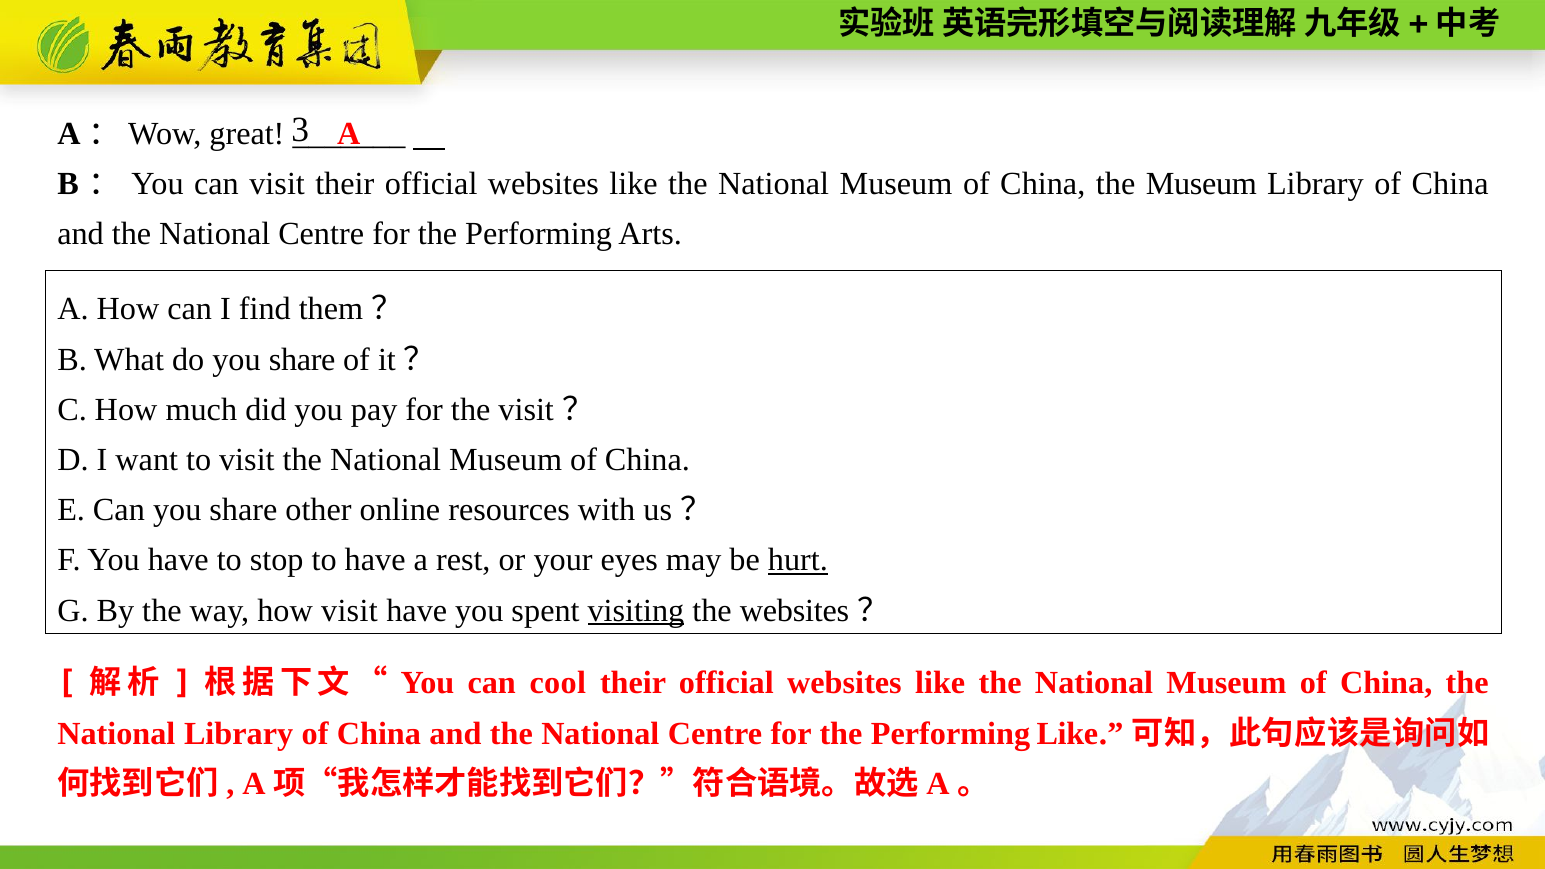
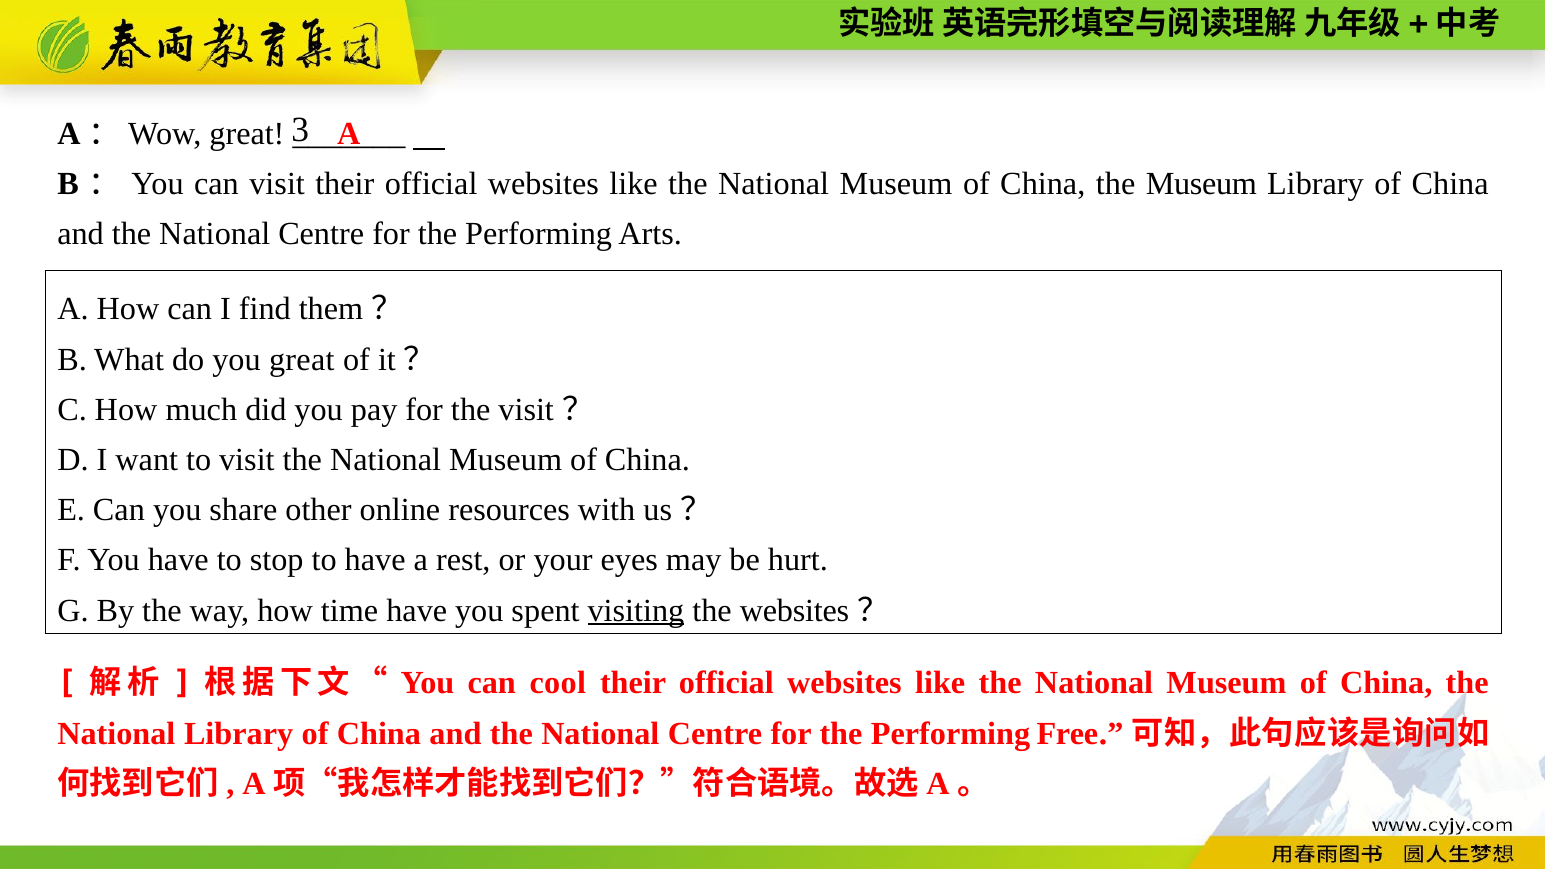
do you share: share -> great
hurt underline: present -> none
how visit: visit -> time
Performing Like: Like -> Free
